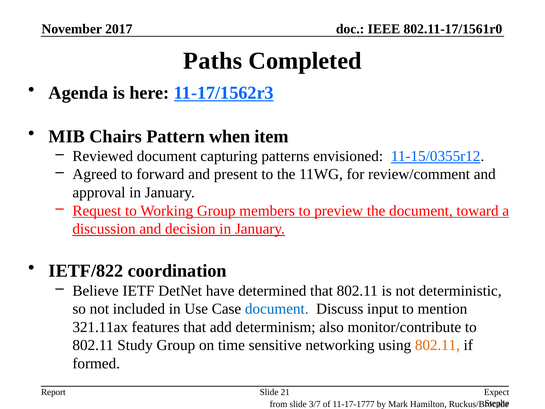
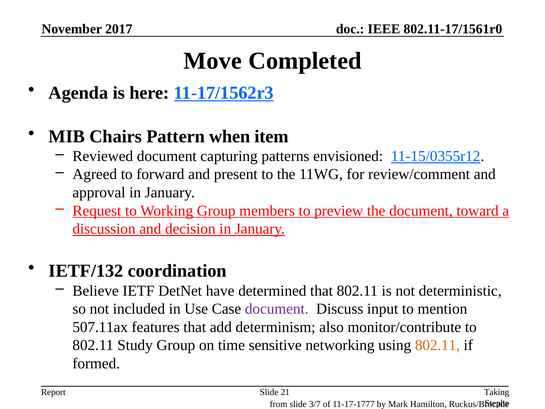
Paths: Paths -> Move
IETF/822: IETF/822 -> IETF/132
document at (277, 309) colour: blue -> purple
321.11ax: 321.11ax -> 507.11ax
Expect: Expect -> Taking
